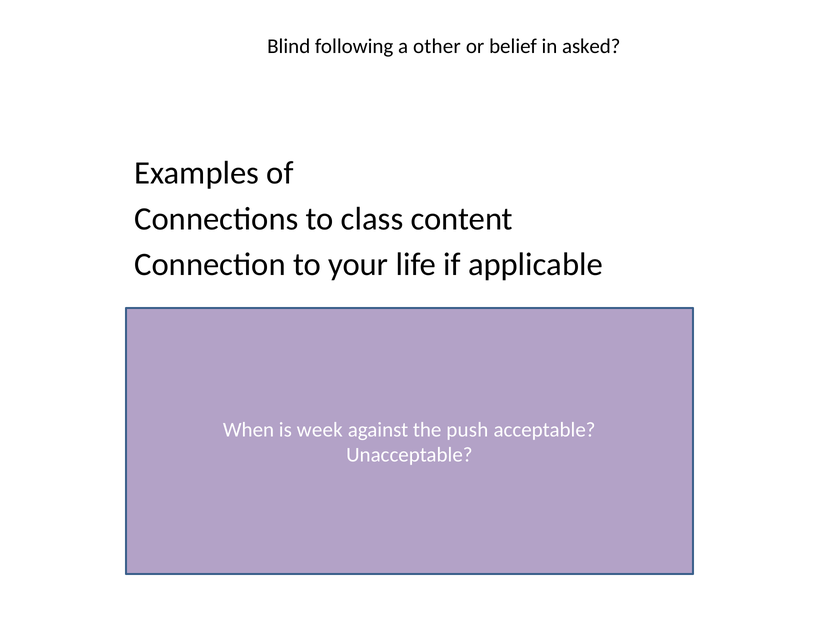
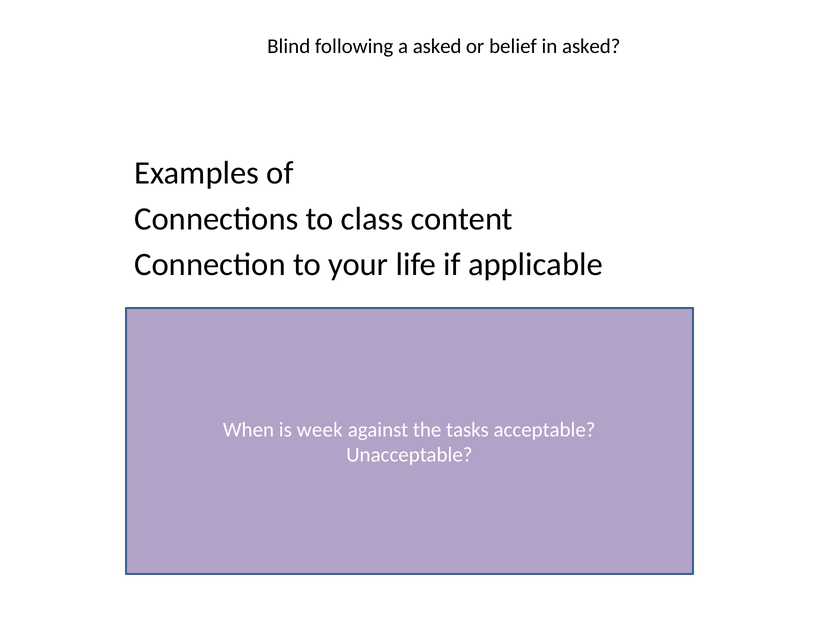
a other: other -> asked
push: push -> tasks
